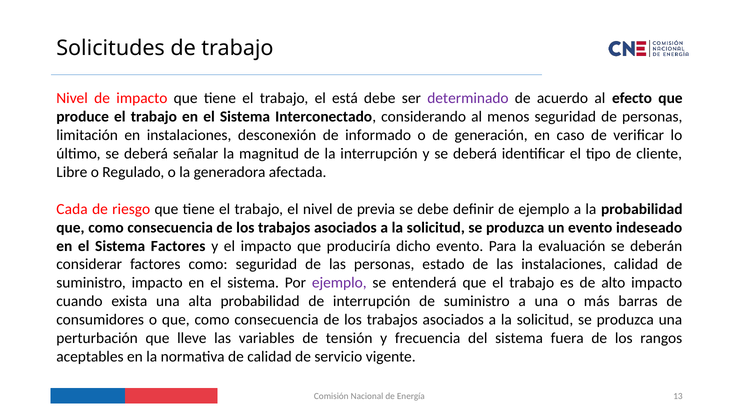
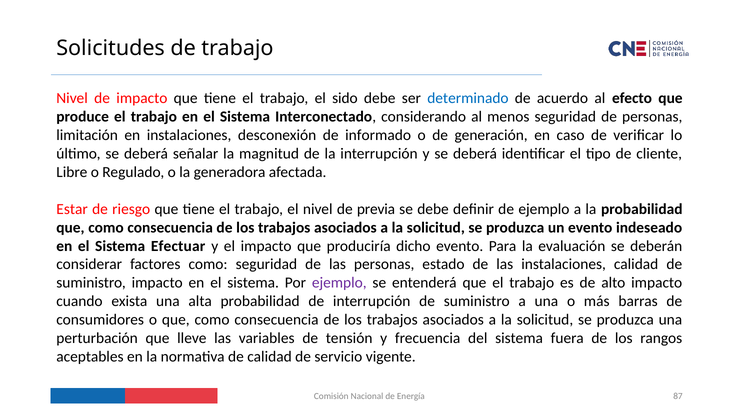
está: está -> sido
determinado colour: purple -> blue
Cada: Cada -> Estar
Sistema Factores: Factores -> Efectuar
13: 13 -> 87
